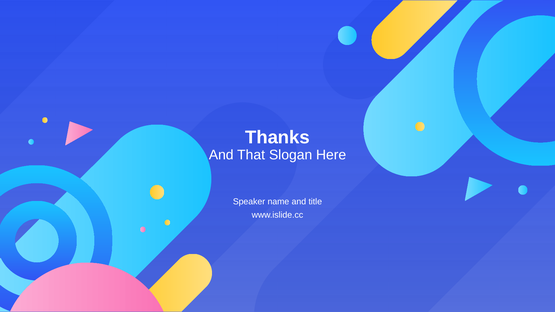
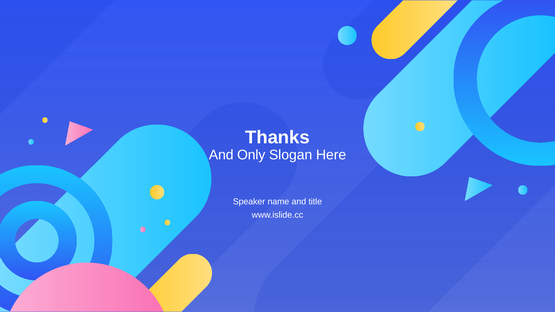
That: That -> Only
